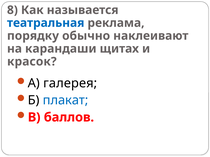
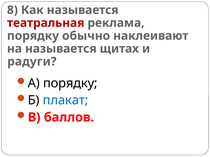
театральная colour: blue -> red
на карандаши: карандаши -> называется
красок: красок -> радуги
А галерея: галерея -> порядку
